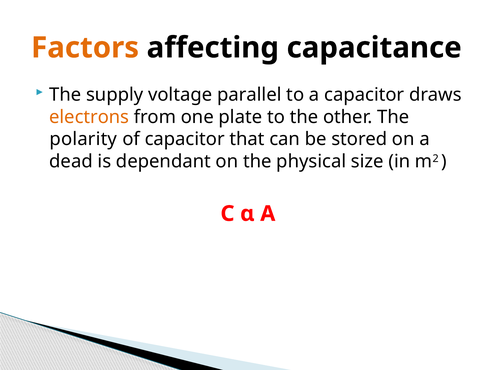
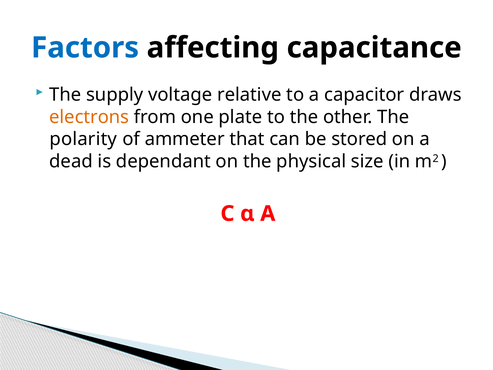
Factors colour: orange -> blue
parallel: parallel -> relative
of capacitor: capacitor -> ammeter
